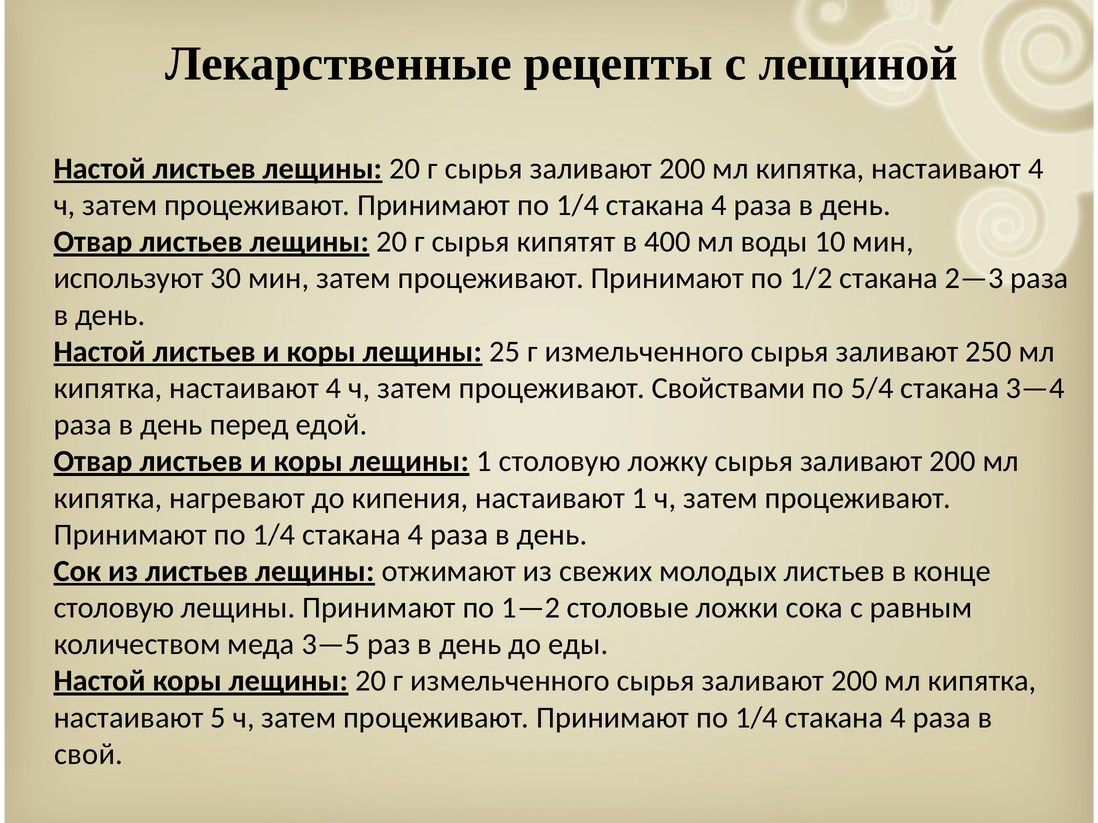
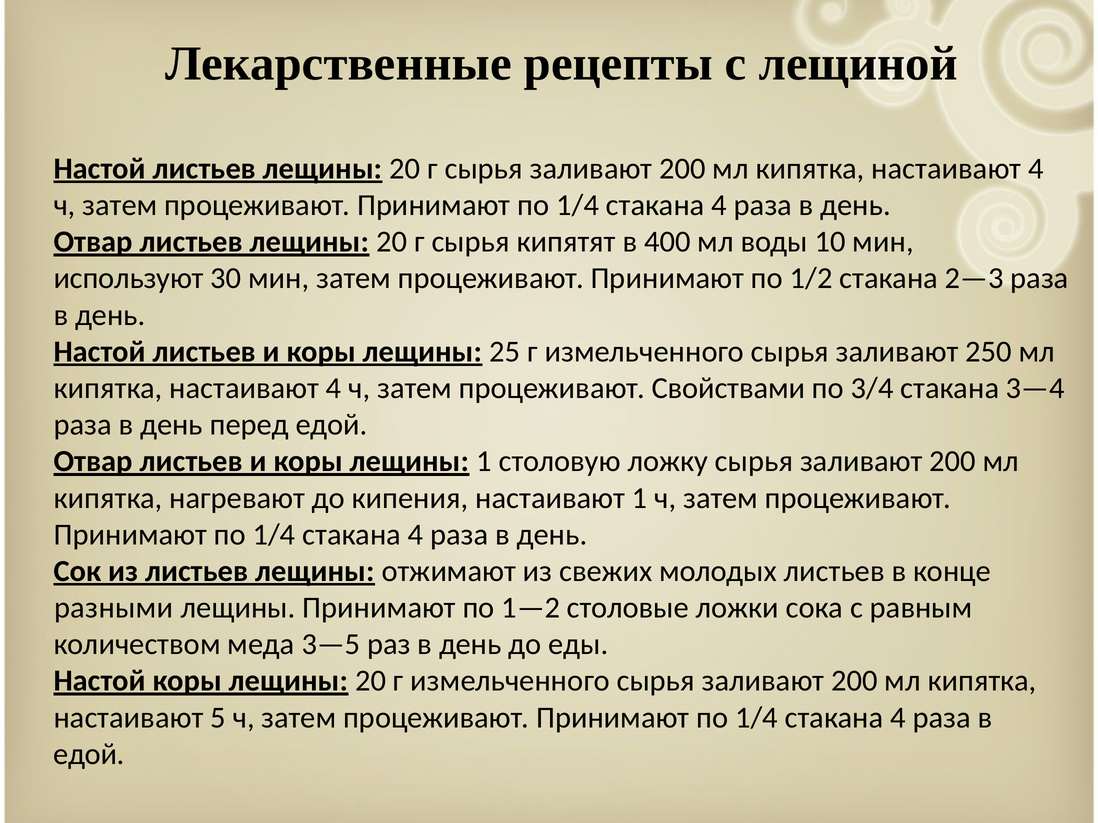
5/4: 5/4 -> 3/4
столовую at (114, 608): столовую -> разными
свой at (89, 755): свой -> едой
